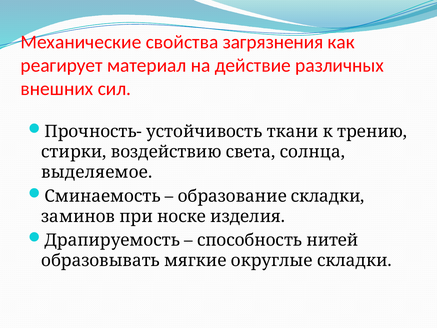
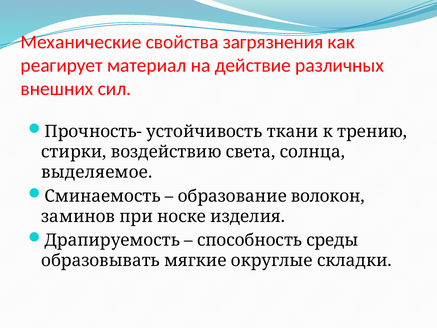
образование складки: складки -> волокон
нитей: нитей -> среды
